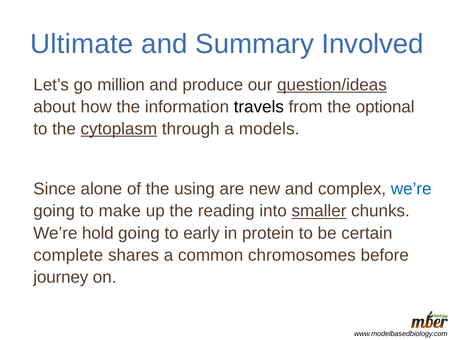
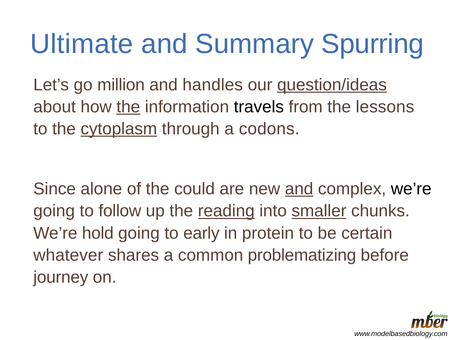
Involved: Involved -> Spurring
produce: produce -> handles
the at (128, 107) underline: none -> present
optional: optional -> lessons
models: models -> codons
using: using -> could
and at (299, 189) underline: none -> present
we’re at (411, 189) colour: blue -> black
make: make -> follow
reading underline: none -> present
complete: complete -> whatever
chromosomes: chromosomes -> problematizing
